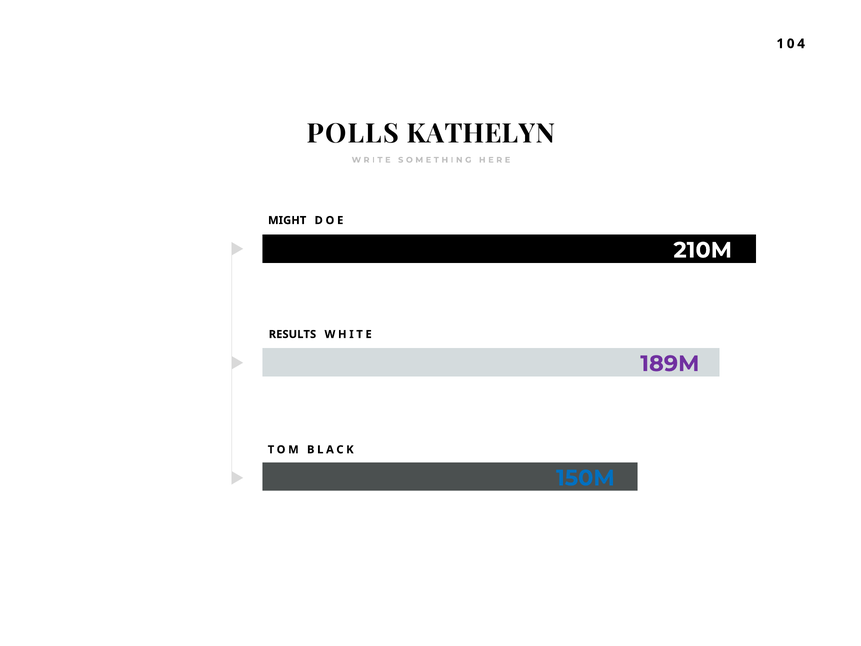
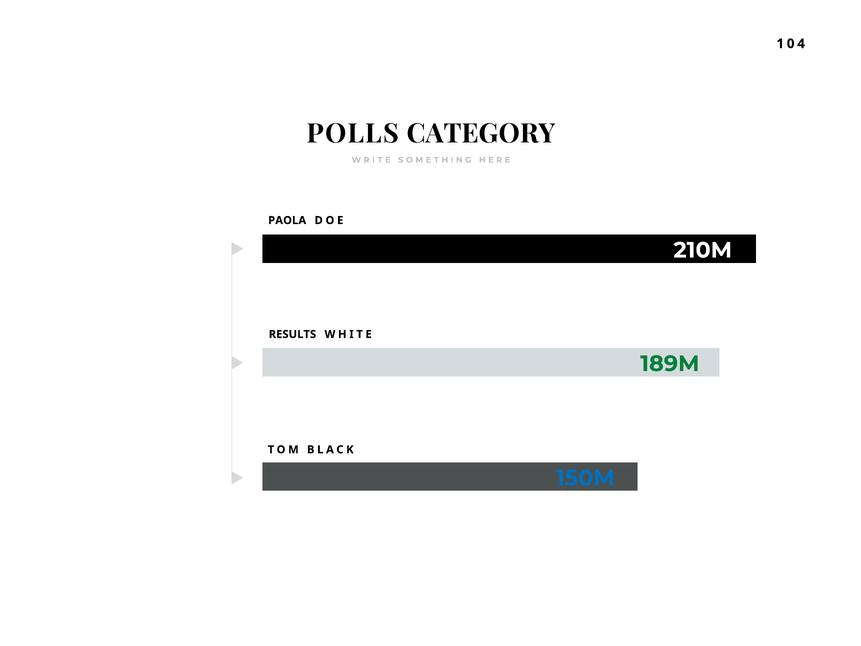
KATHELYN: KATHELYN -> CATEGORY
MIGHT: MIGHT -> PAOLA
189M colour: purple -> green
